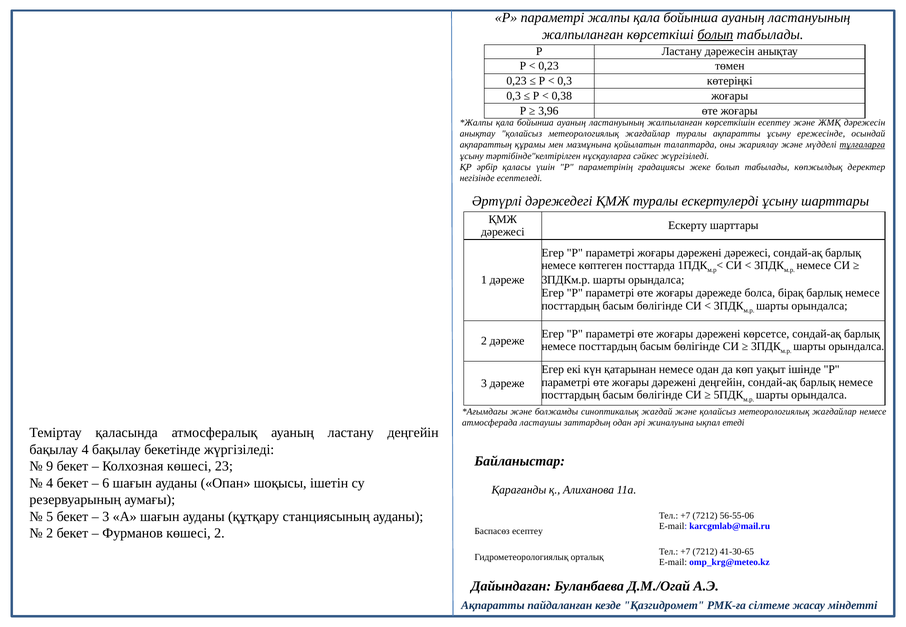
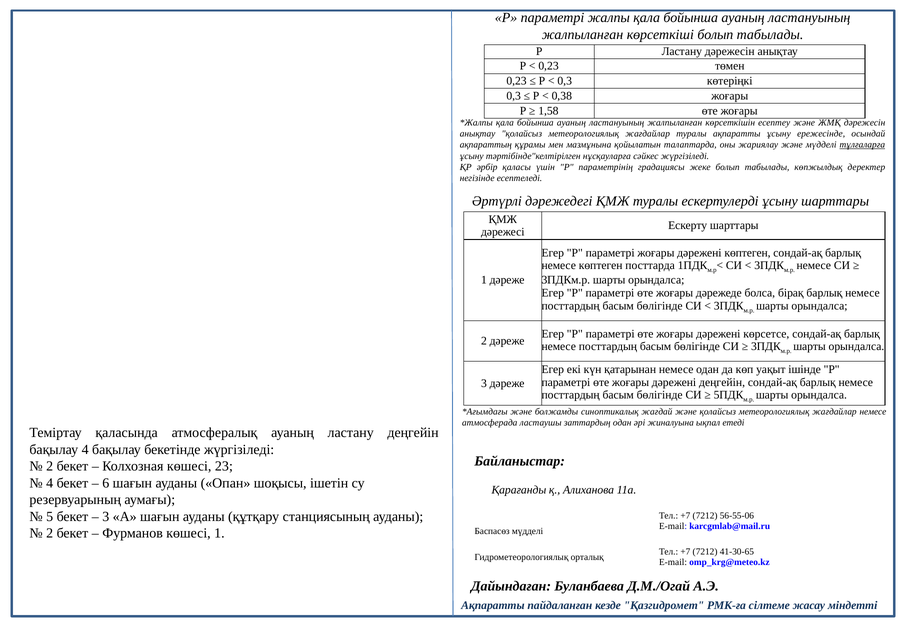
болып at (715, 35) underline: present -> none
3,96: 3,96 -> 1,58
дәрежені дәрежесі: дәрежесі -> көптеген
9 at (50, 466): 9 -> 2
көшесі 2: 2 -> 1
Баспасөз есептеу: есептеу -> мүдделі
